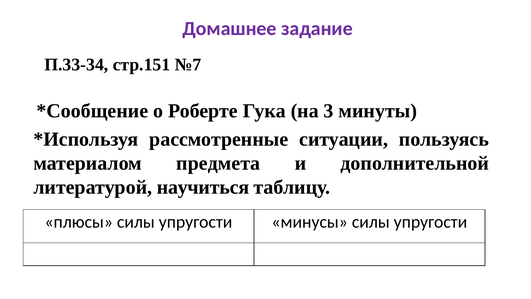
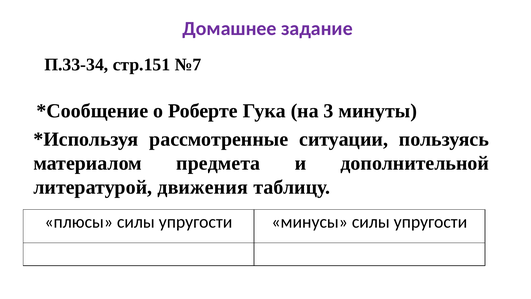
научиться: научиться -> движения
